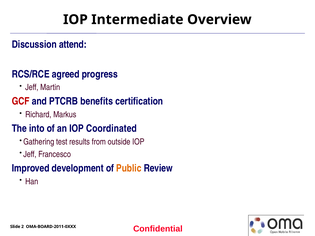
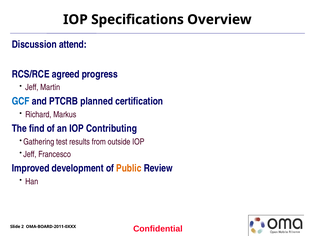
Intermediate: Intermediate -> Specifications
GCF colour: red -> blue
benefits: benefits -> planned
into: into -> find
Coordinated: Coordinated -> Contributing
